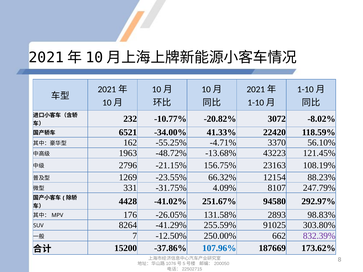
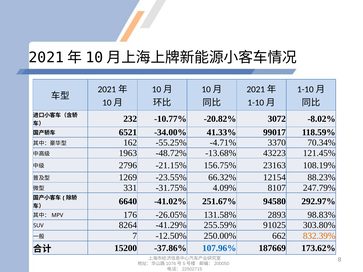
22420: 22420 -> 99017
56.10%: 56.10% -> 70.34%
4428: 4428 -> 6640
832.39% colour: purple -> orange
